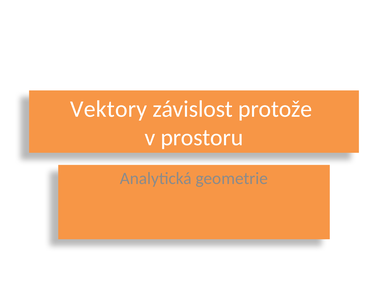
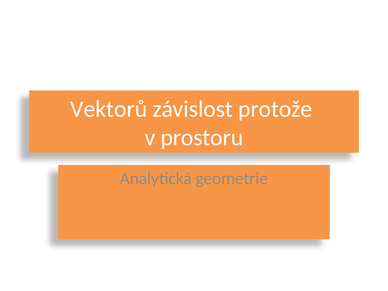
Vektory: Vektory -> Vektorů
